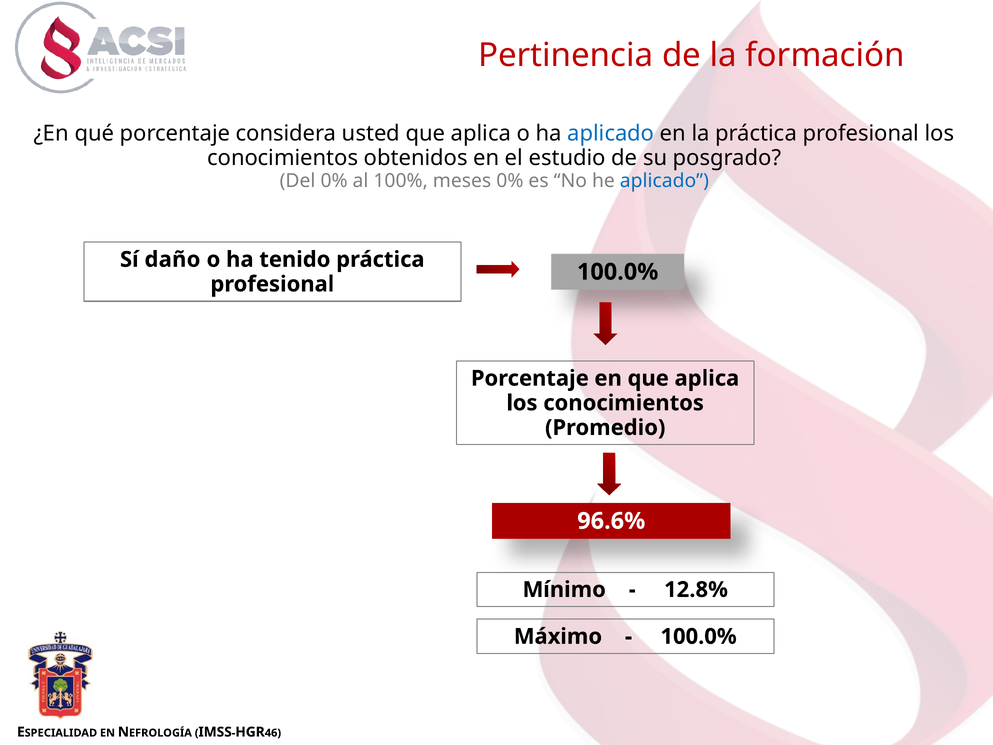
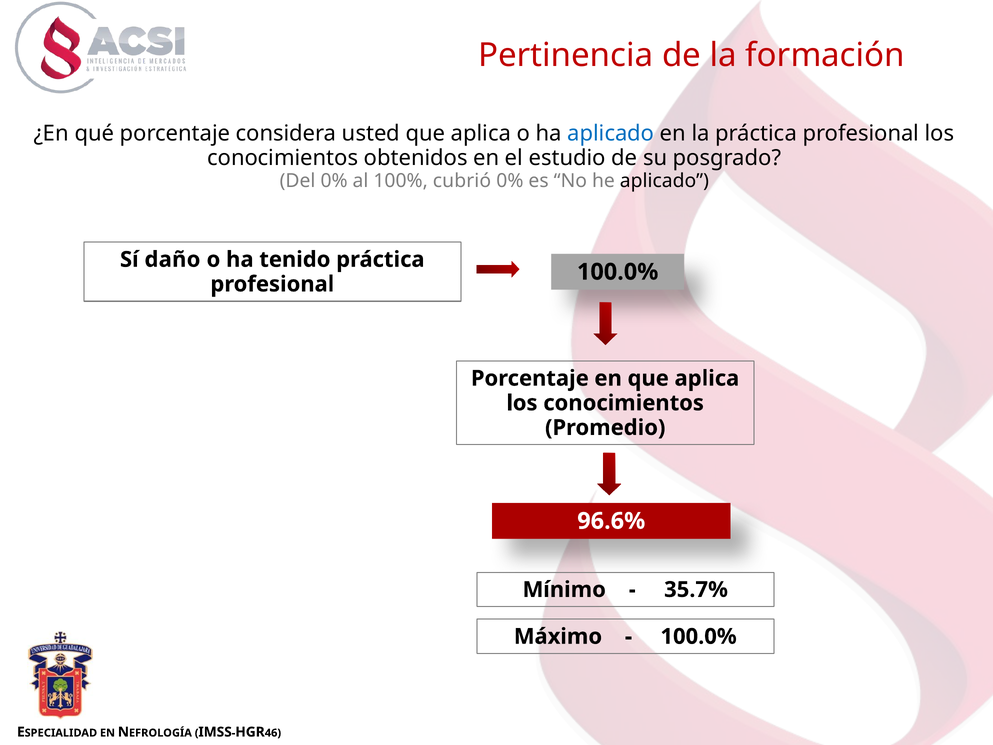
meses: meses -> cubrió
aplicado at (664, 181) colour: blue -> black
12.8%: 12.8% -> 35.7%
